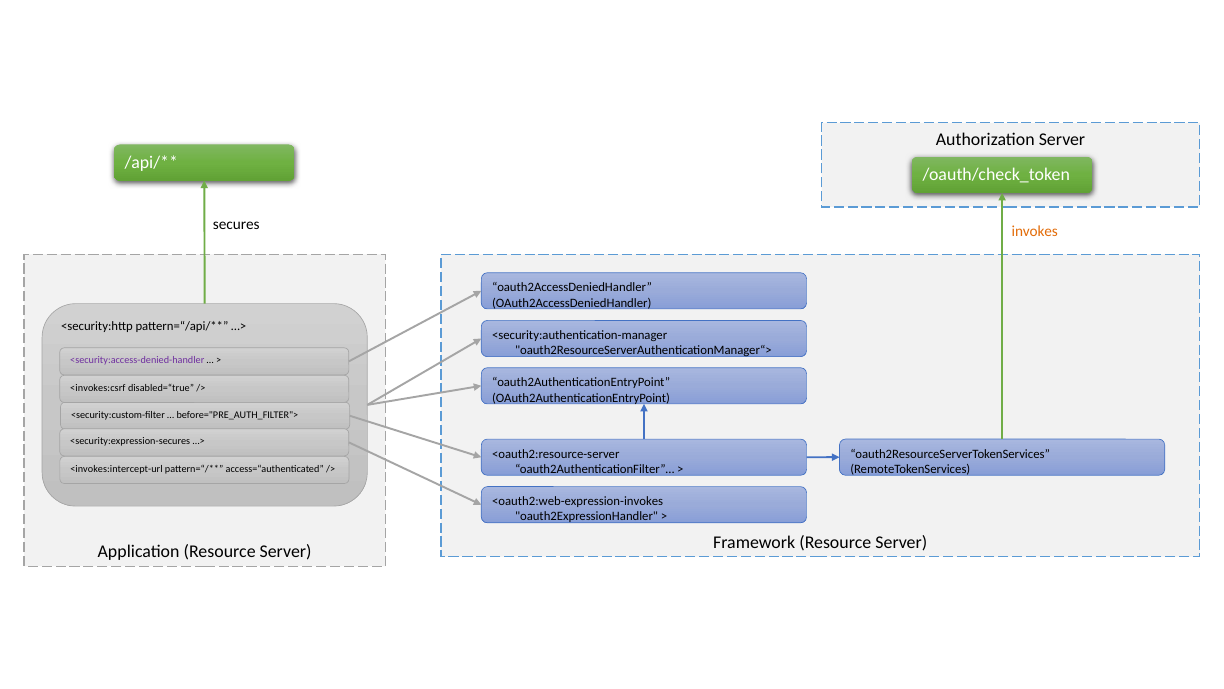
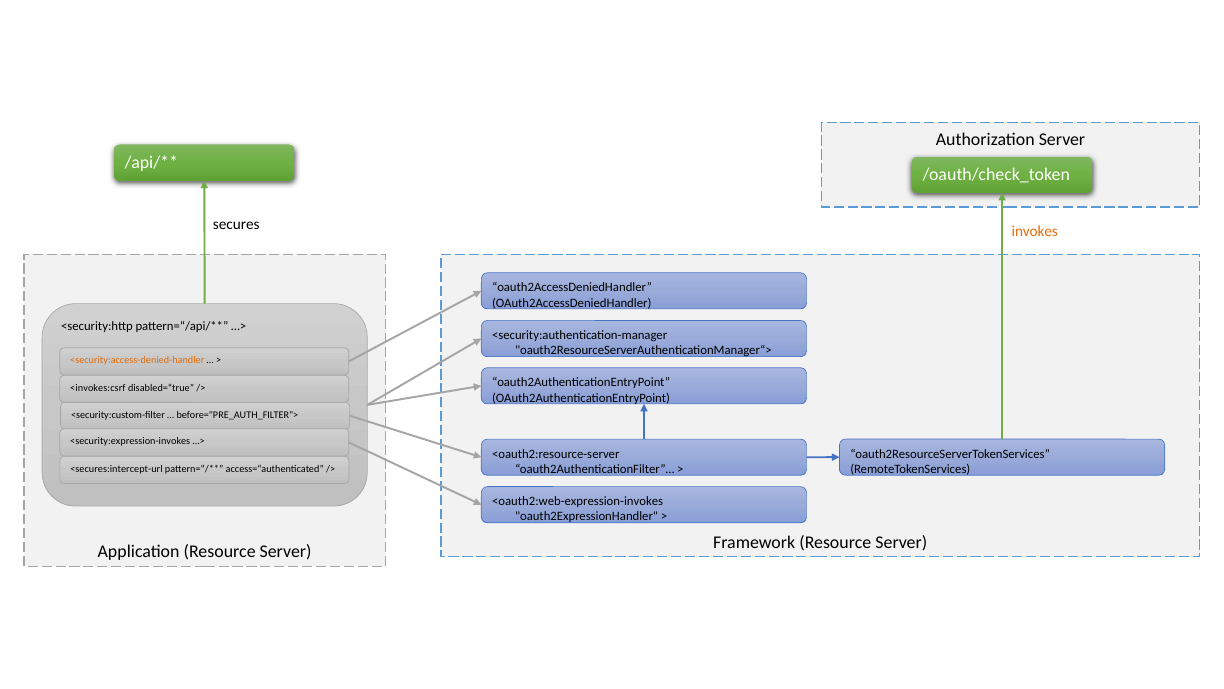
<security:access-denied-handler colour: purple -> orange
<security:expression-secures: <security:expression-secures -> <security:expression-invokes
<invokes:intercept-url: <invokes:intercept-url -> <secures:intercept-url
